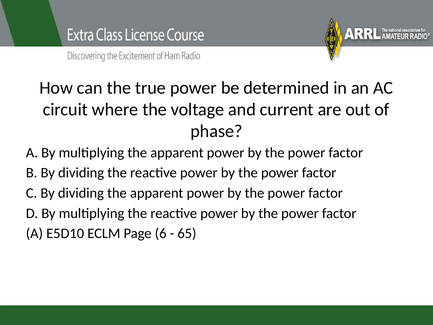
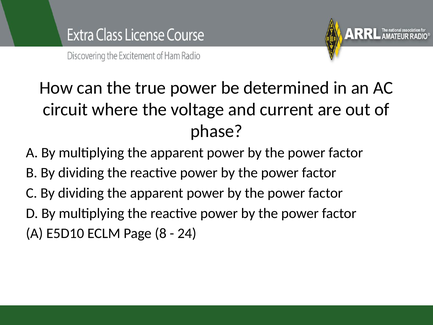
6: 6 -> 8
65: 65 -> 24
